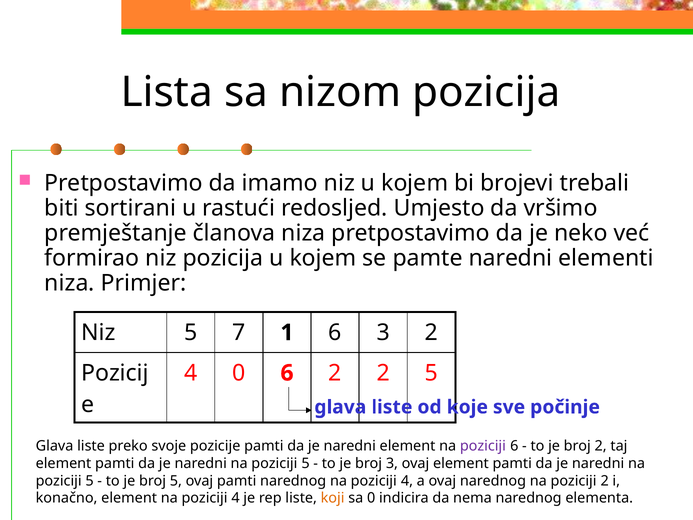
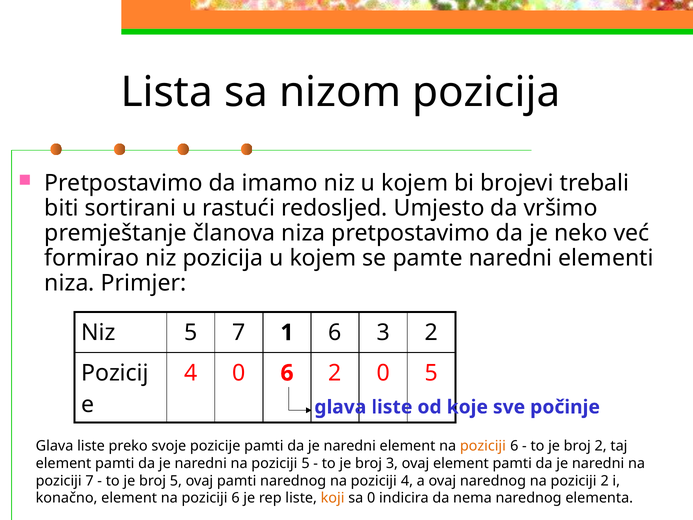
2 2: 2 -> 0
poziciji at (483, 446) colour: purple -> orange
5 at (90, 481): 5 -> 7
4 at (236, 498): 4 -> 6
